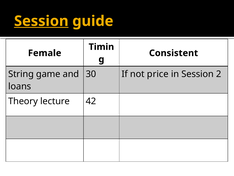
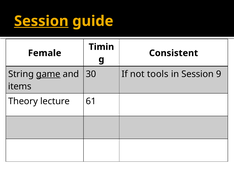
game underline: none -> present
price: price -> tools
2: 2 -> 9
loans: loans -> items
42: 42 -> 61
